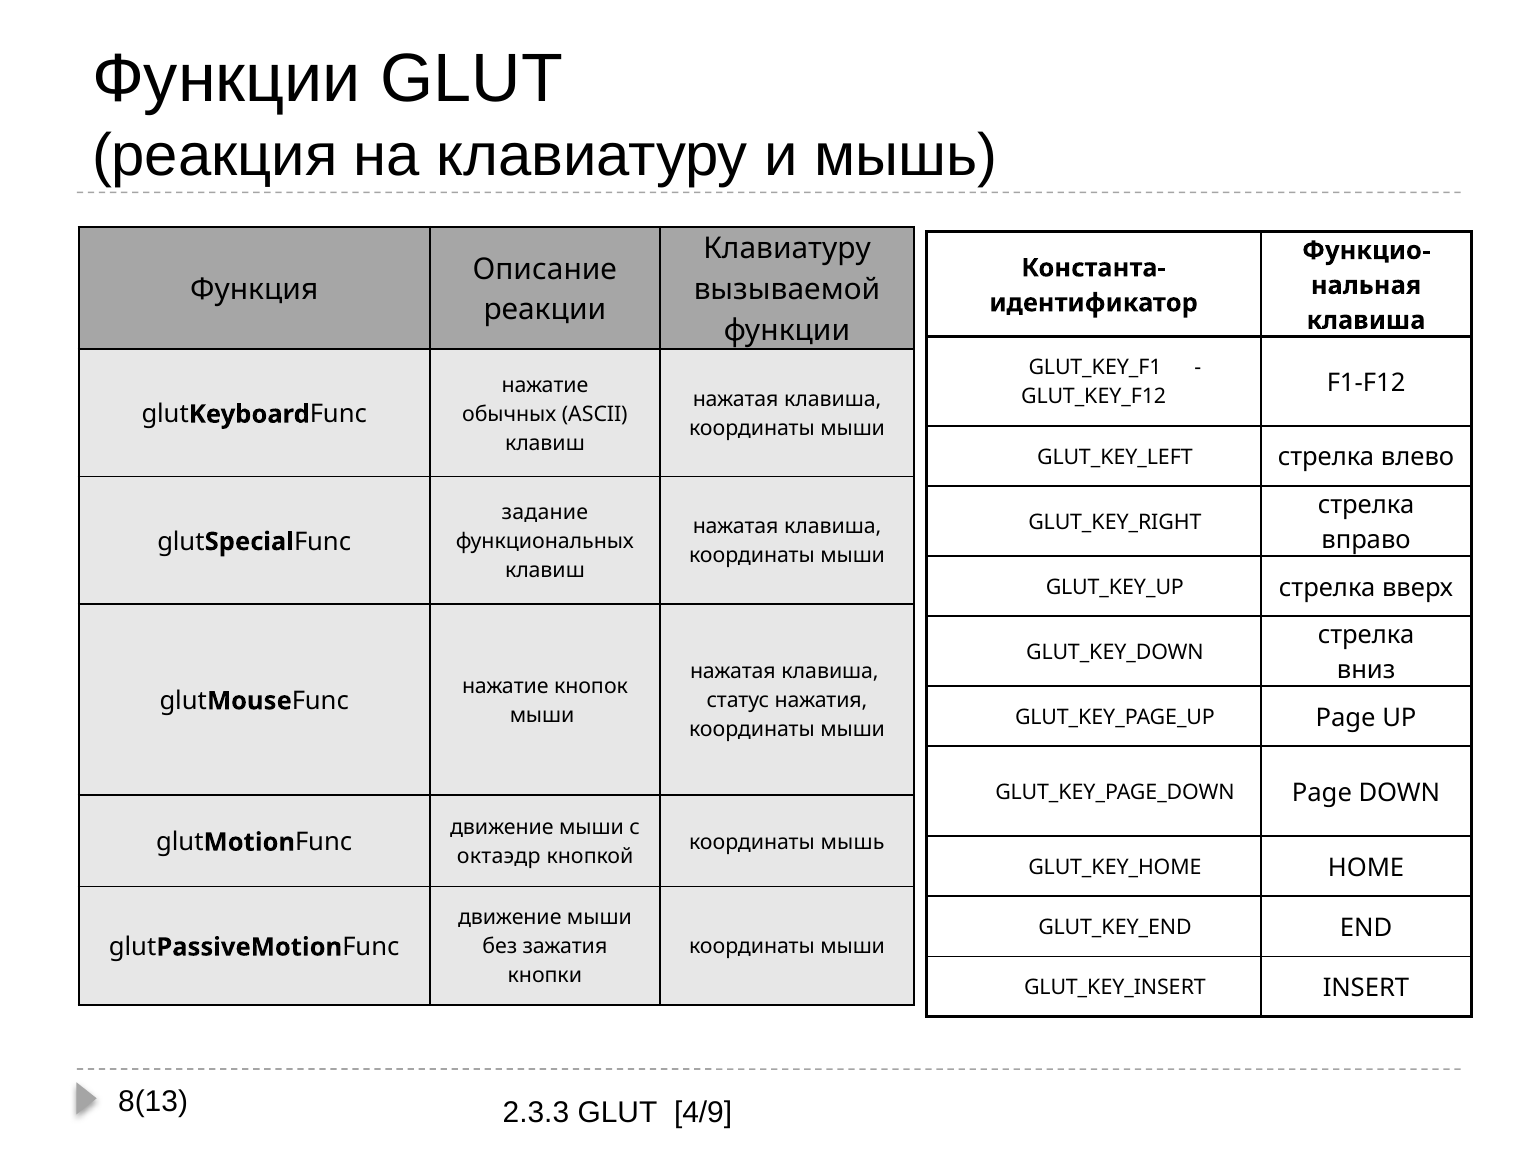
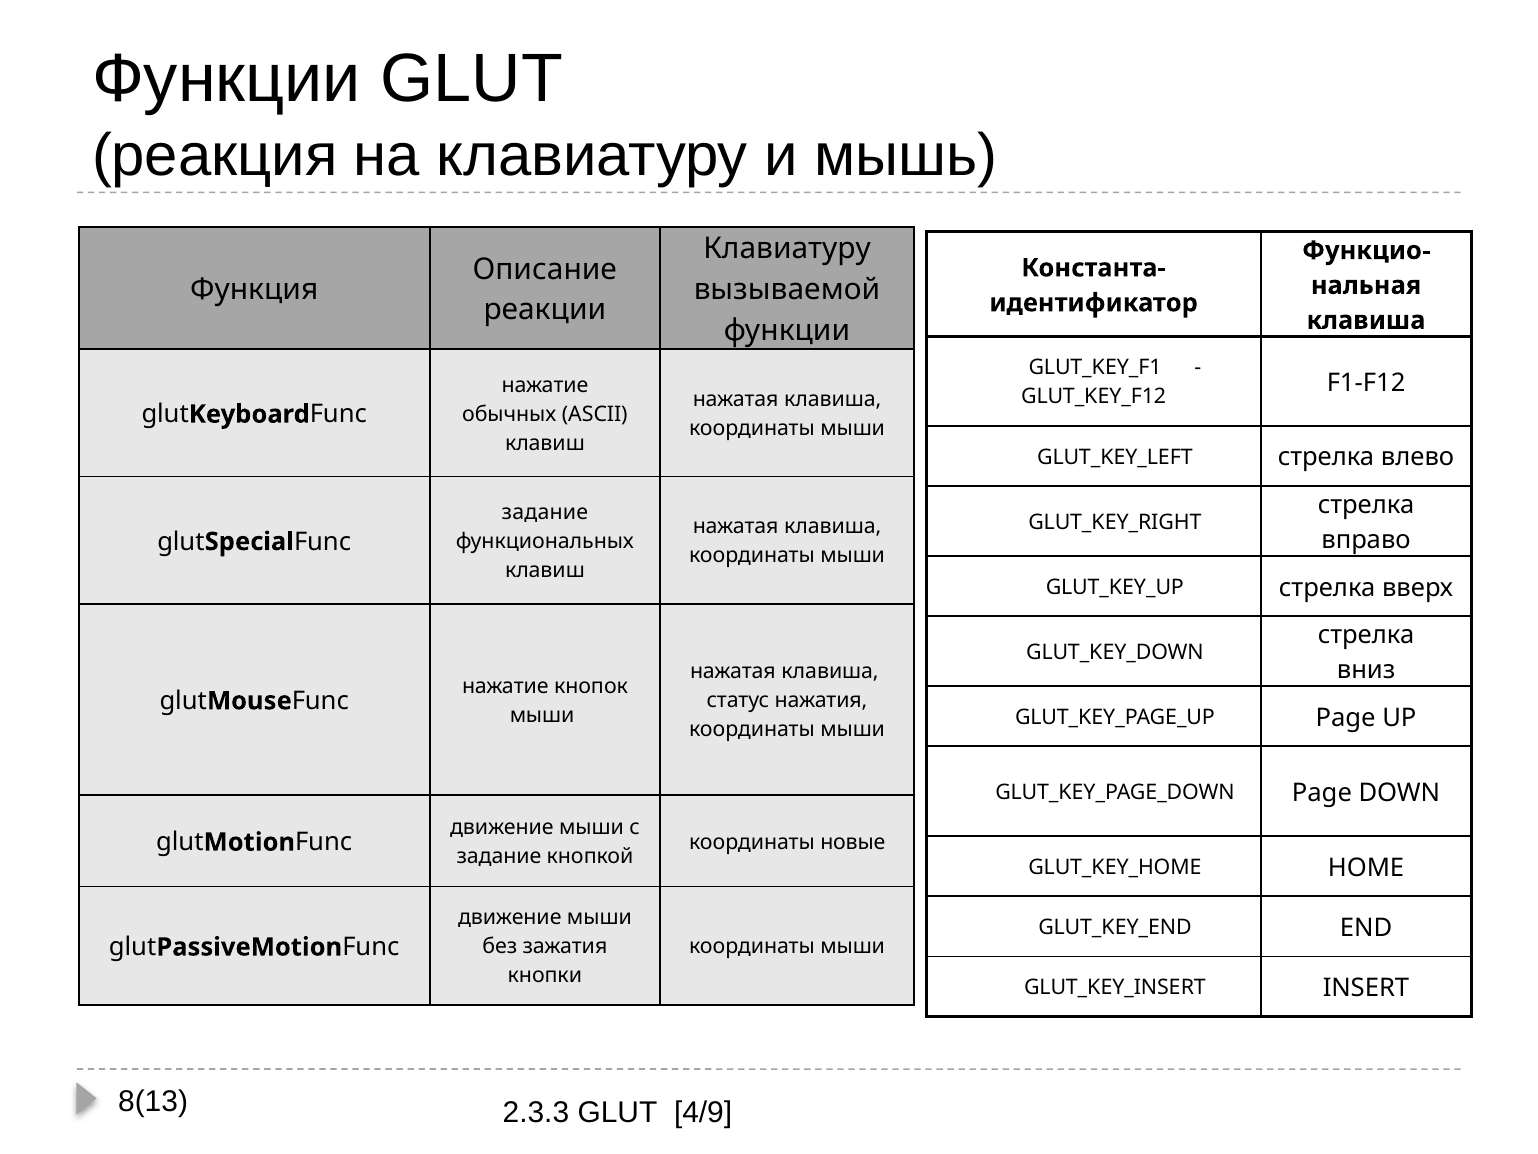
координаты мышь: мышь -> новые
октаэдр at (499, 856): октаэдр -> задание
